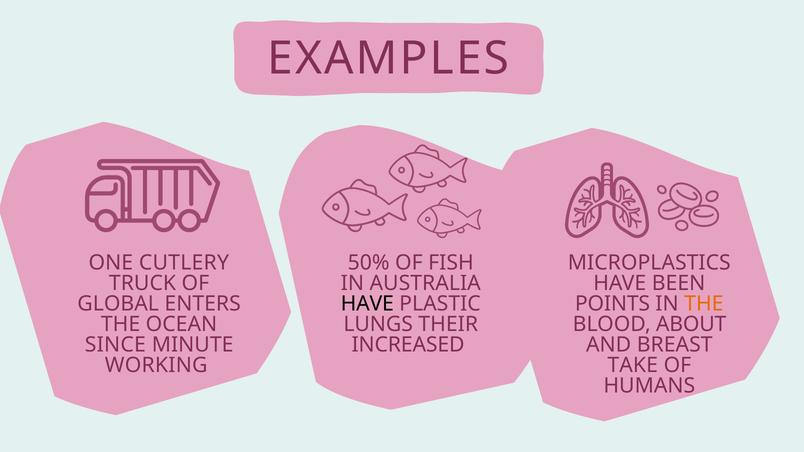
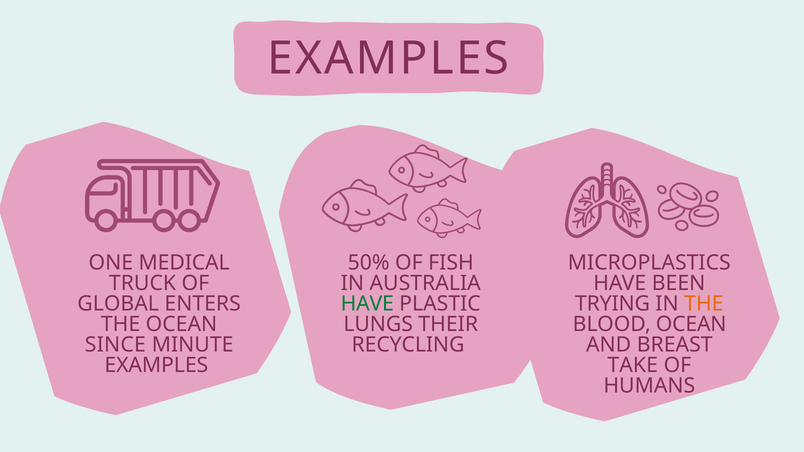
CUTLERY: CUTLERY -> MEDICAL
HAVE at (367, 304) colour: black -> green
POINTS: POINTS -> TRYING
BLOOD ABOUT: ABOUT -> OCEAN
INCREASED: INCREASED -> RECYCLING
WORKING at (156, 366): WORKING -> EXAMPLES
